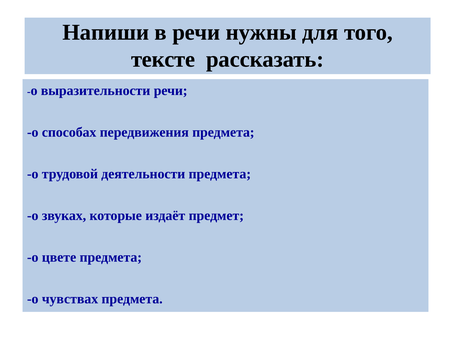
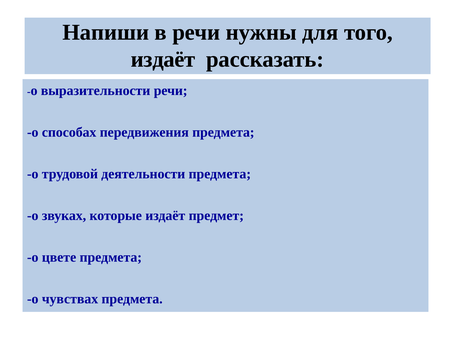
тексте at (163, 59): тексте -> издаёт
